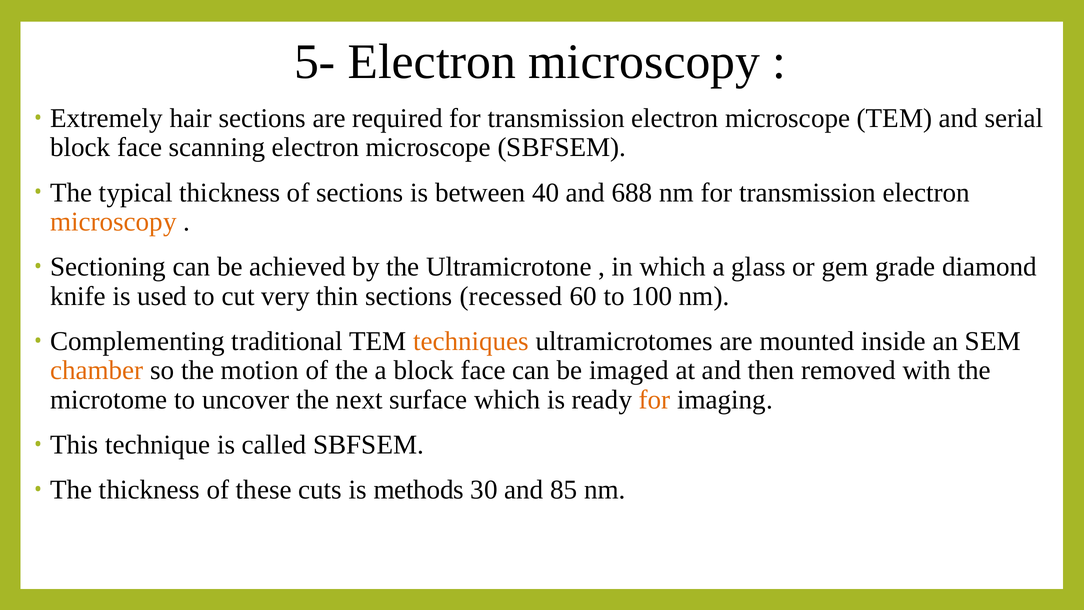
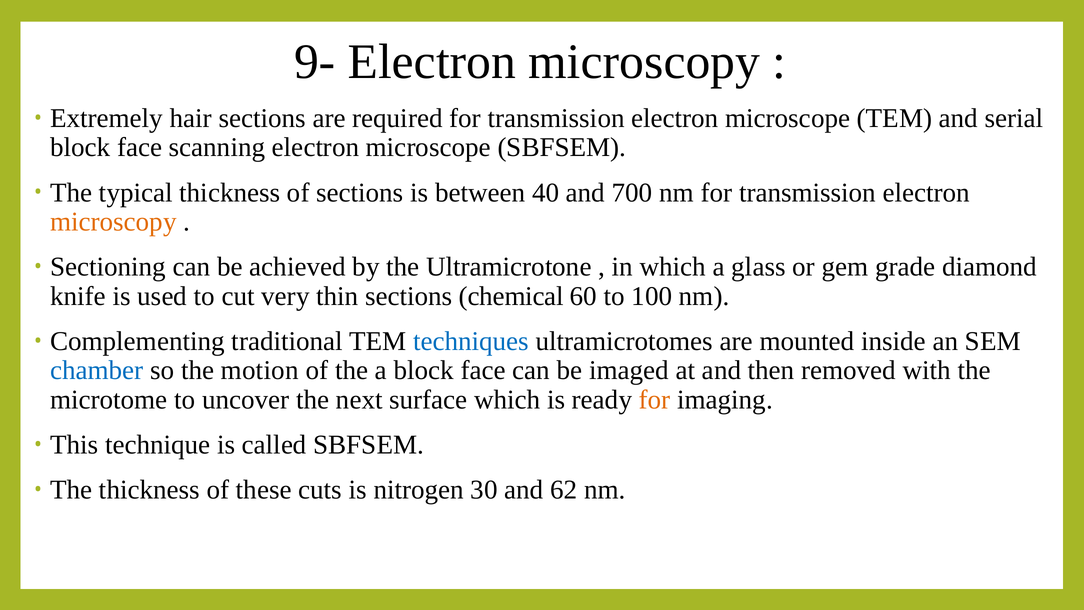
5-: 5- -> 9-
688: 688 -> 700
recessed: recessed -> chemical
techniques colour: orange -> blue
chamber colour: orange -> blue
methods: methods -> nitrogen
85: 85 -> 62
